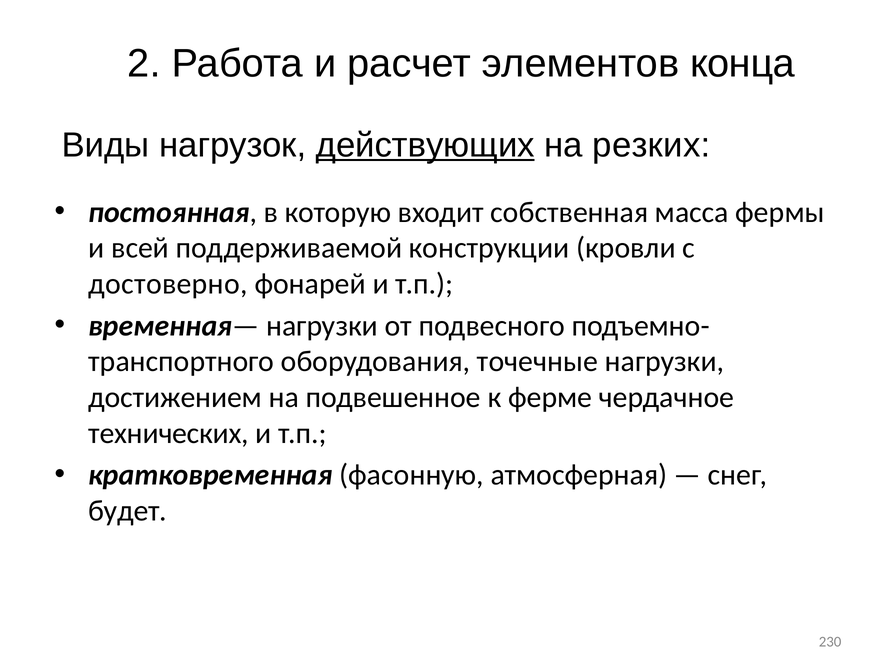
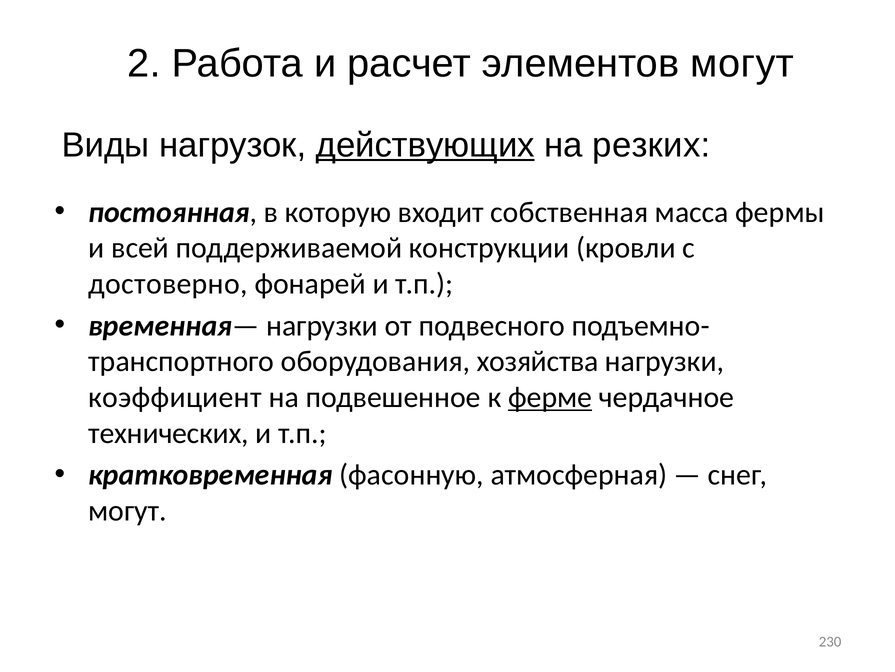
элементов конца: конца -> могут
точечные: точечные -> хозяйства
достижением: достижением -> коэффициент
ферме underline: none -> present
будет at (128, 510): будет -> могут
